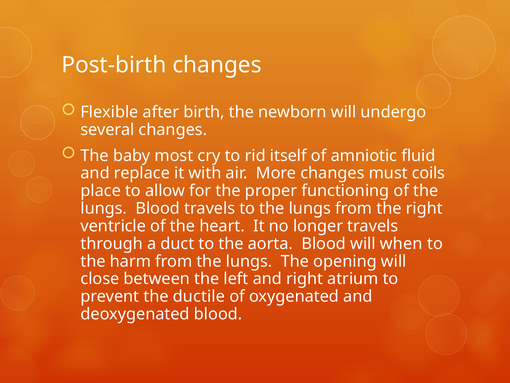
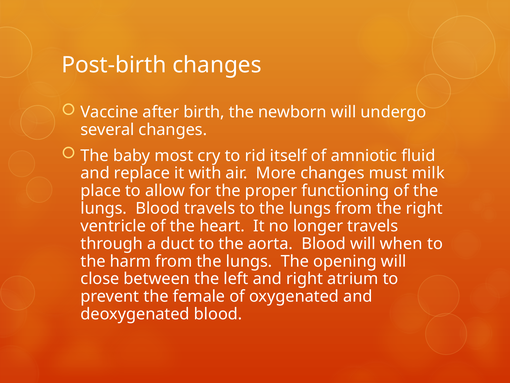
Flexible: Flexible -> Vaccine
coils: coils -> milk
ductile: ductile -> female
